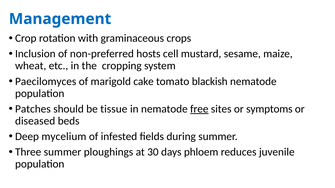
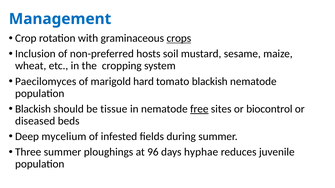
crops underline: none -> present
cell: cell -> soil
cake: cake -> hard
Patches at (33, 109): Patches -> Blackish
symptoms: symptoms -> biocontrol
30: 30 -> 96
phloem: phloem -> hyphae
